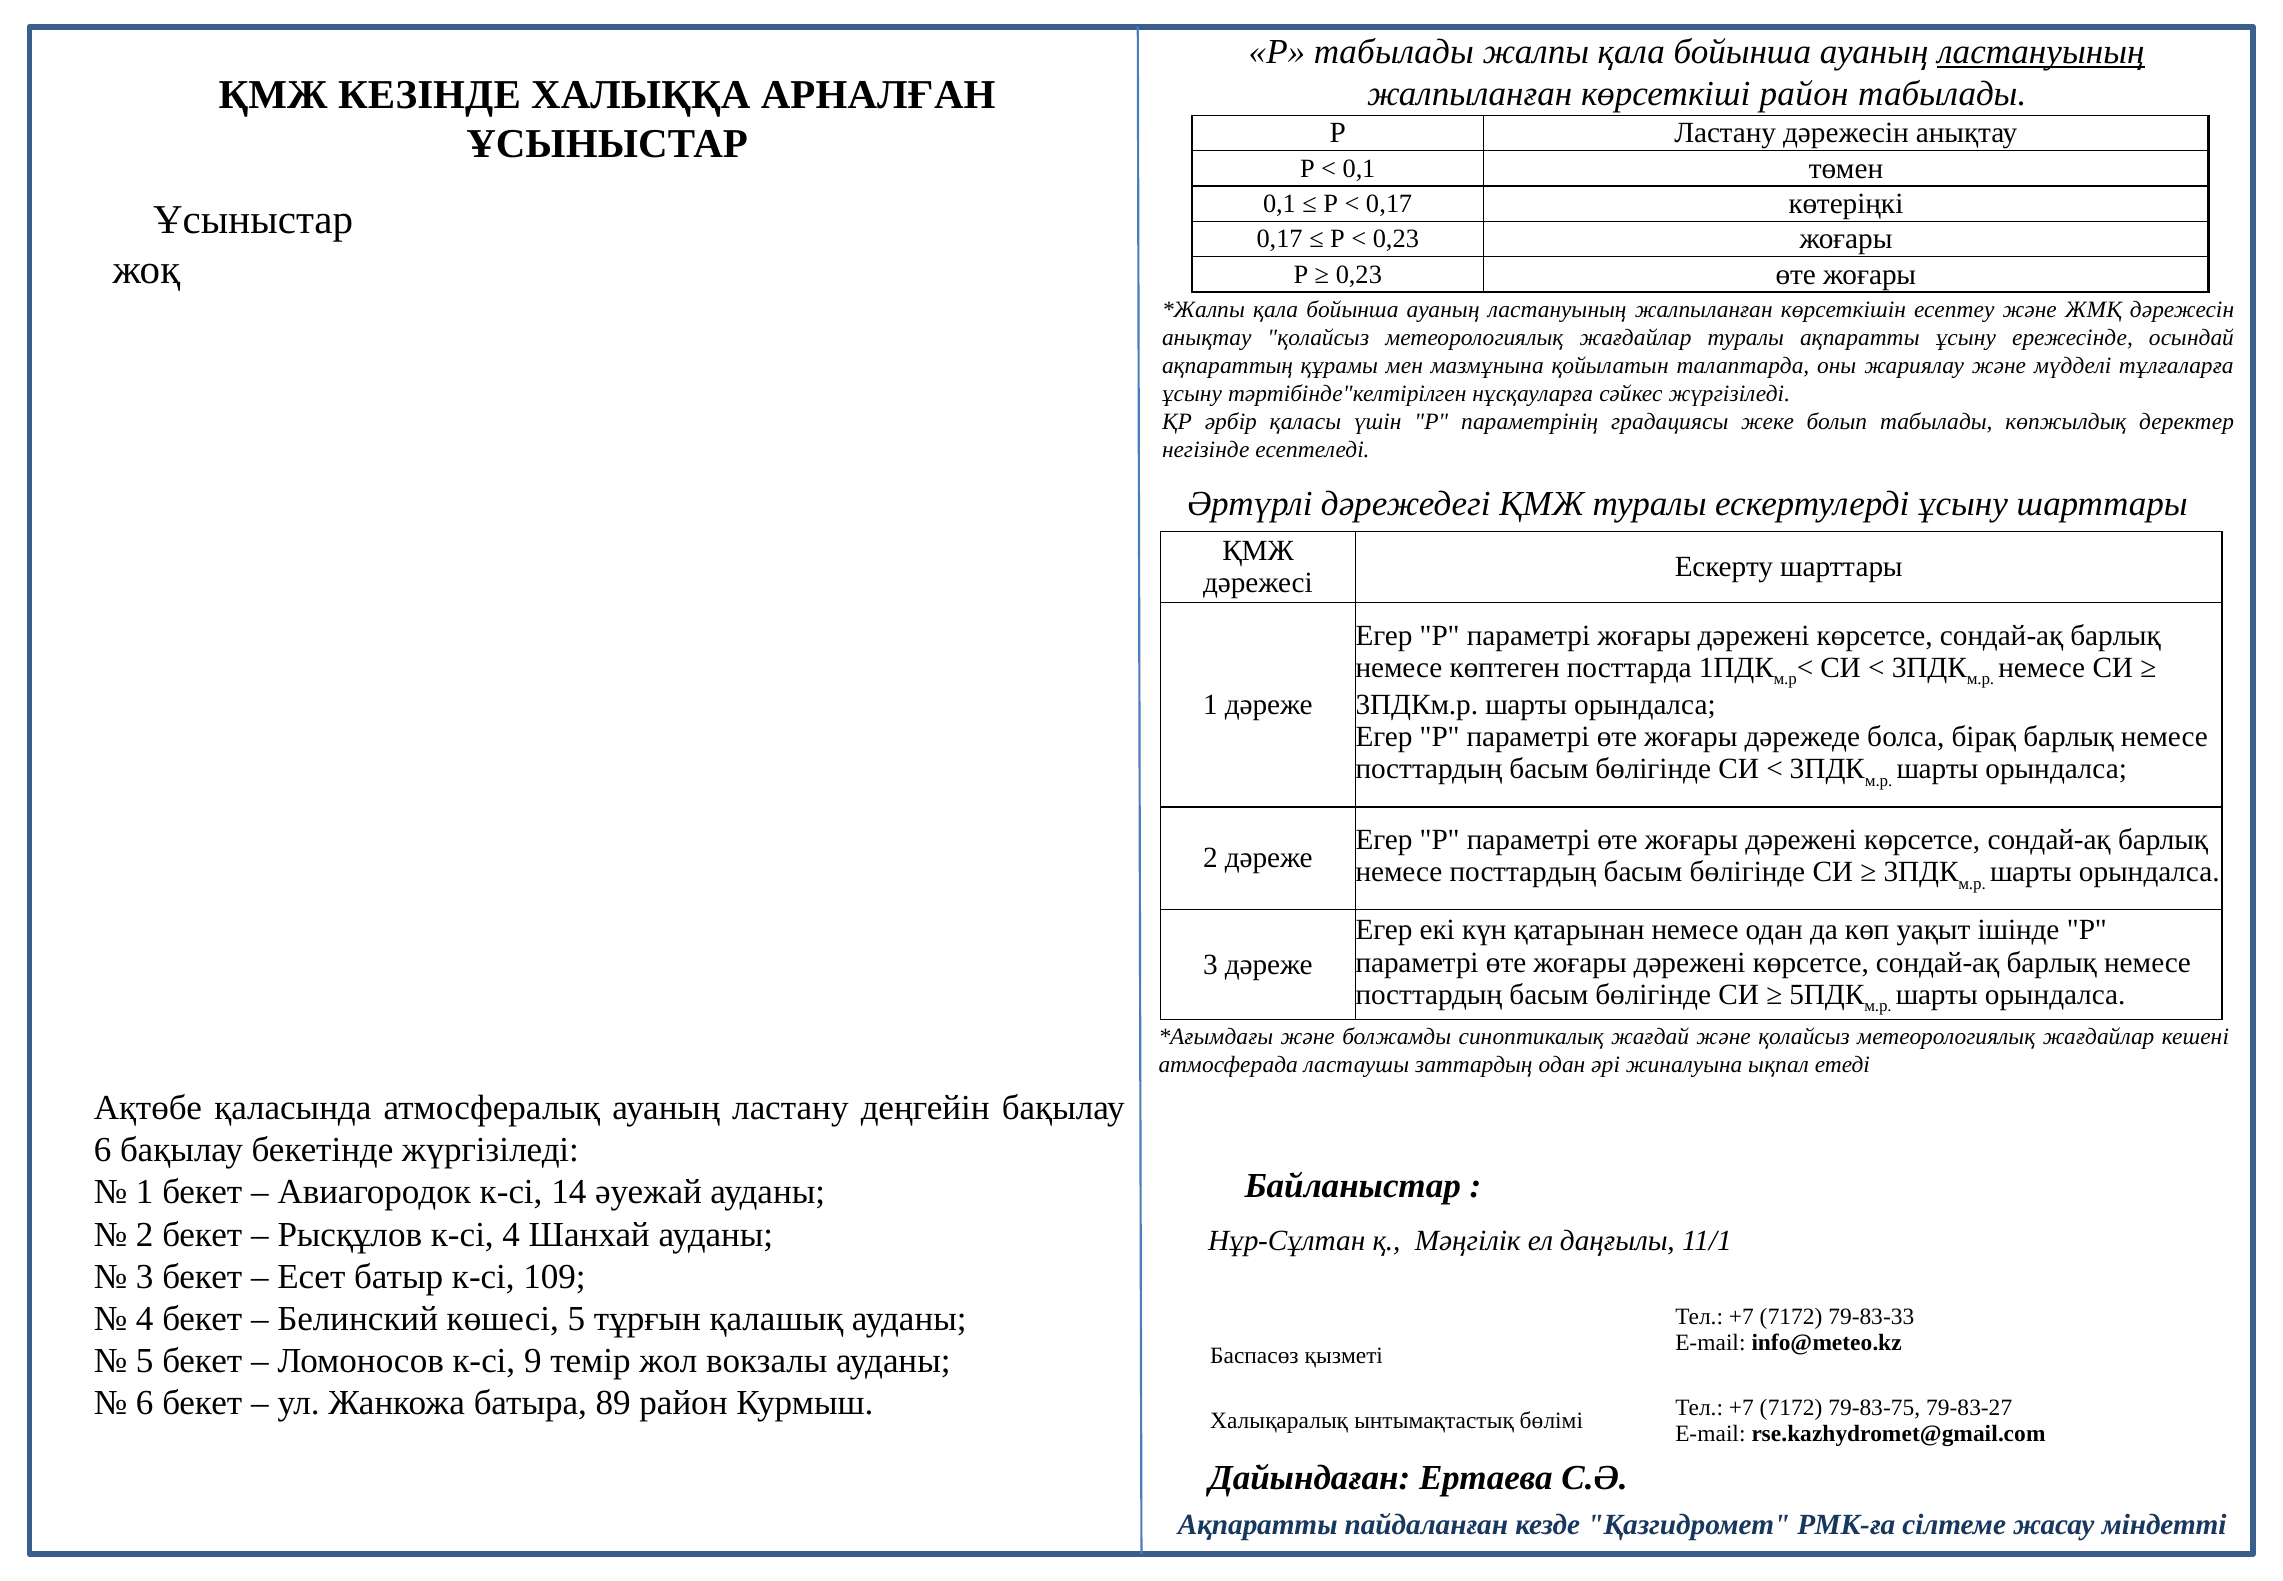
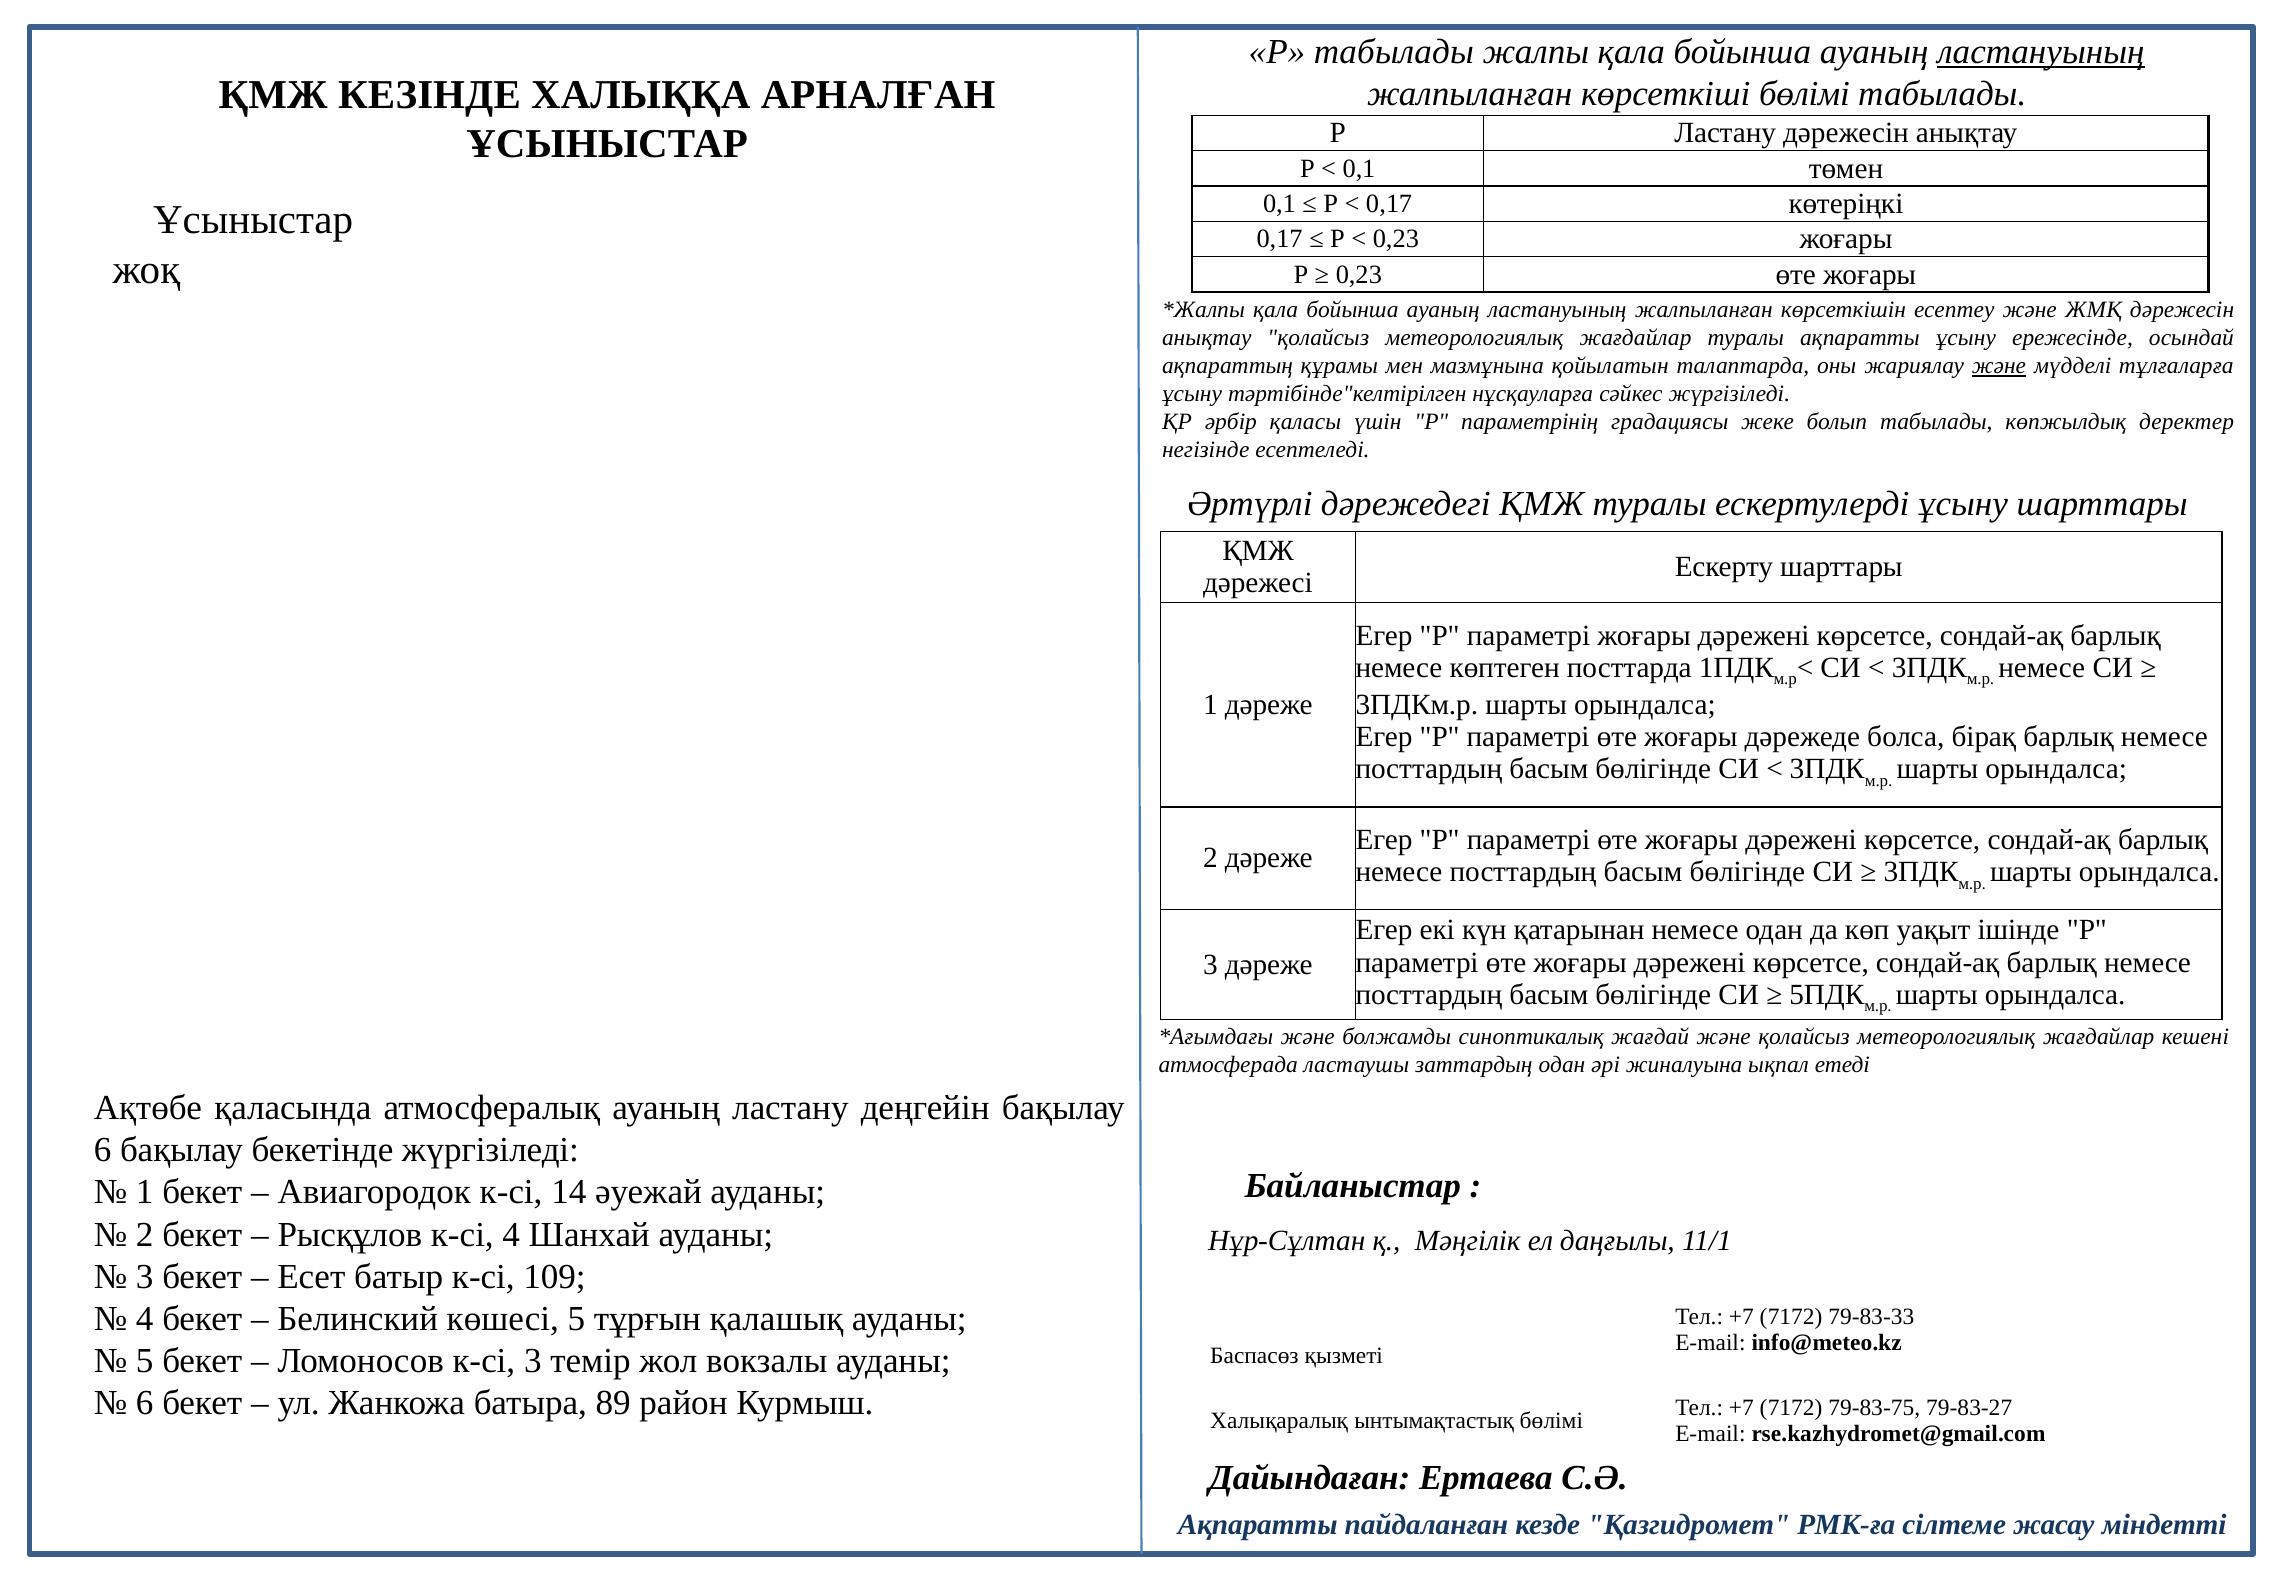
көрсеткіші район: район -> бөлімі
және at (1999, 366) underline: none -> present
к-сі 9: 9 -> 3
